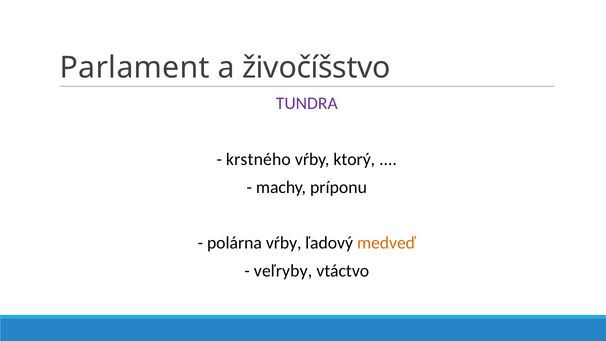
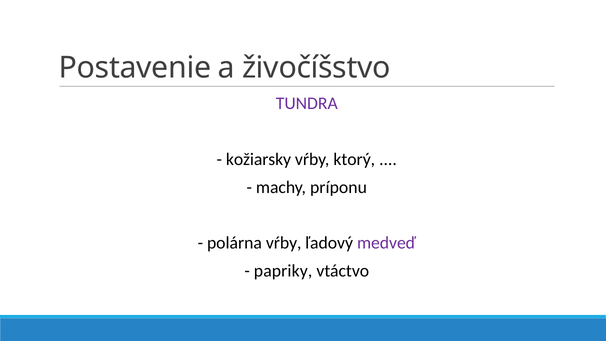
Parlament: Parlament -> Postavenie
krstného: krstného -> kožiarsky
medveď colour: orange -> purple
veľryby: veľryby -> papriky
